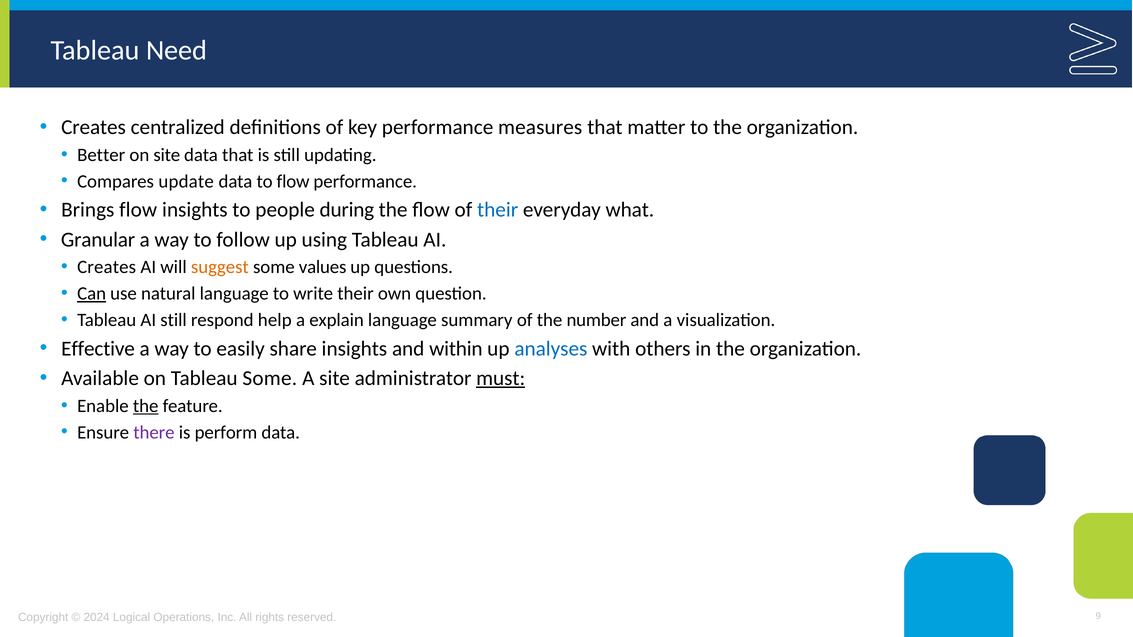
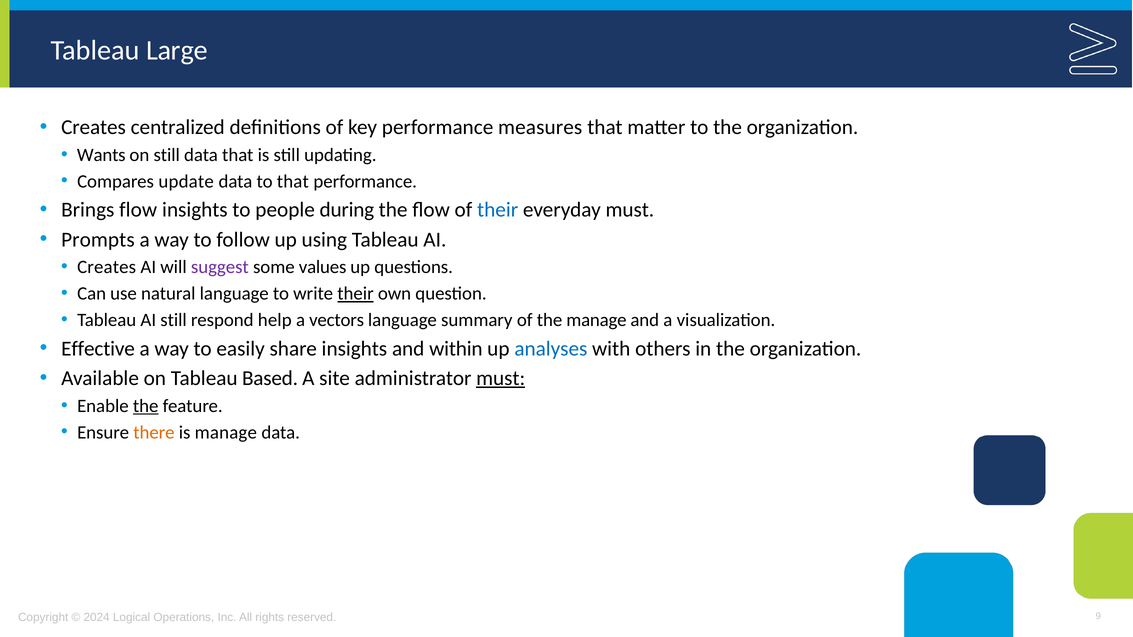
Need: Need -> Large
Better: Better -> Wants
on site: site -> still
to flow: flow -> that
everyday what: what -> must
Granular: Granular -> Prompts
suggest colour: orange -> purple
Can underline: present -> none
their at (356, 294) underline: none -> present
explain: explain -> vectors
the number: number -> manage
Tableau Some: Some -> Based
there colour: purple -> orange
is perform: perform -> manage
